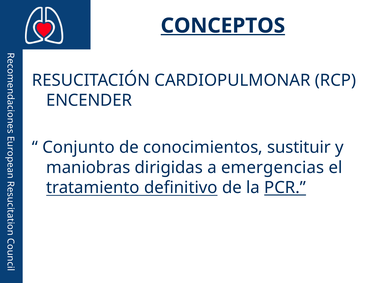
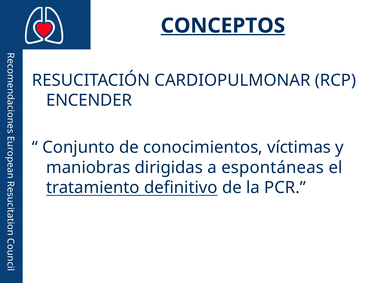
sustituir: sustituir -> víctimas
emergencias: emergencias -> espontáneas
PCR underline: present -> none
